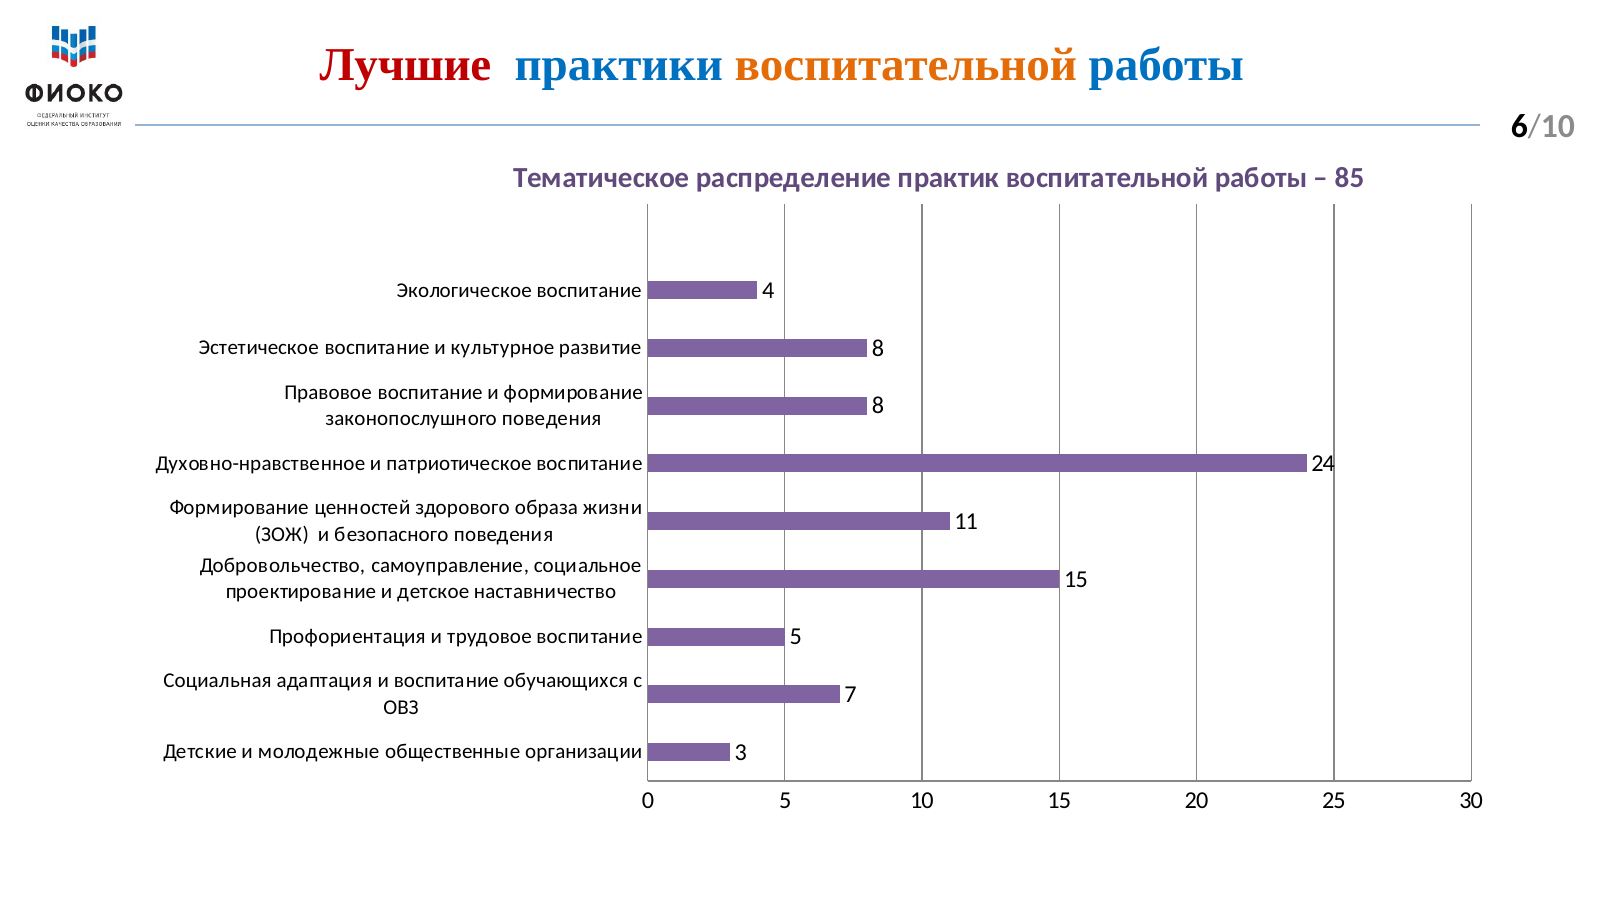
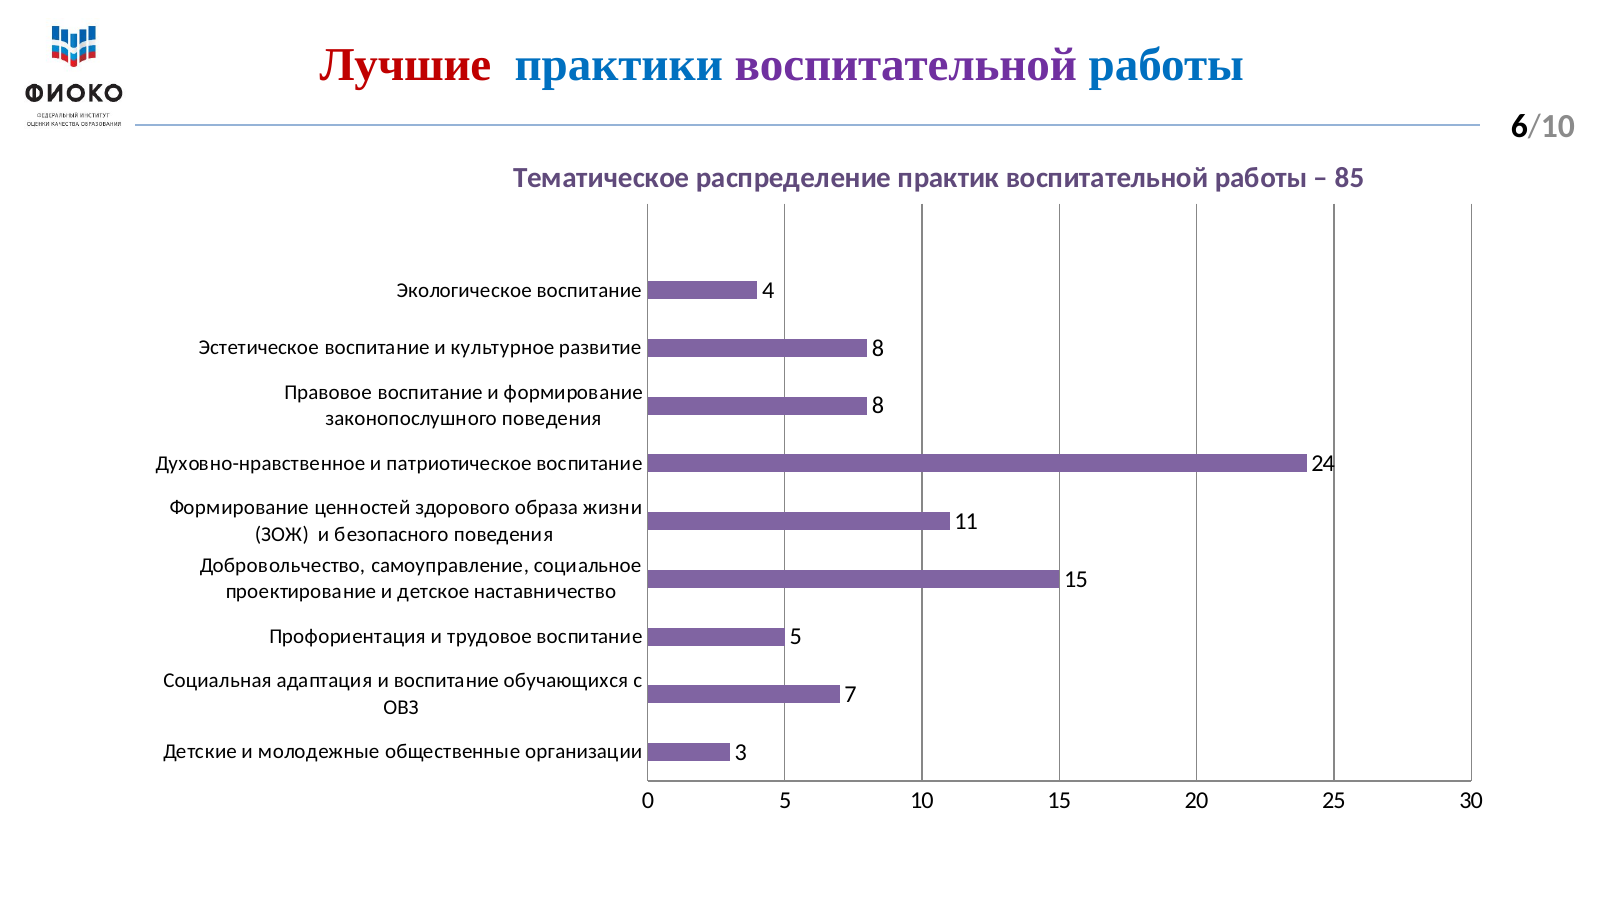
воспитательной at (906, 65) colour: orange -> purple
